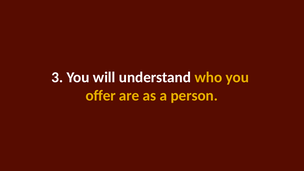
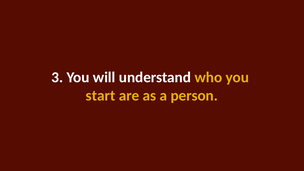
offer: offer -> start
